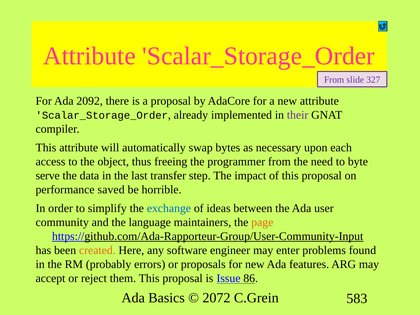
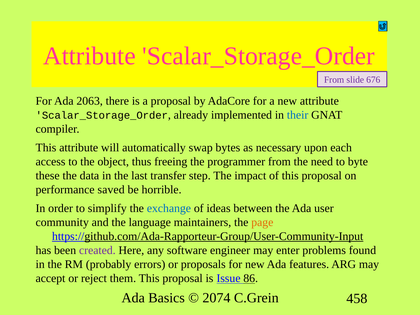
327: 327 -> 676
2092: 2092 -> 2063
their colour: purple -> blue
serve: serve -> these
created colour: orange -> purple
2072: 2072 -> 2074
583: 583 -> 458
